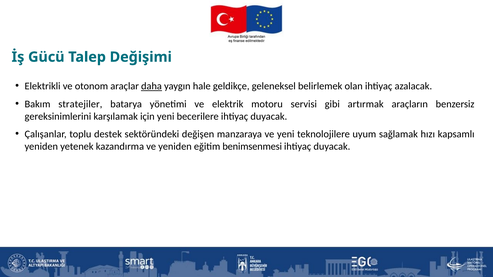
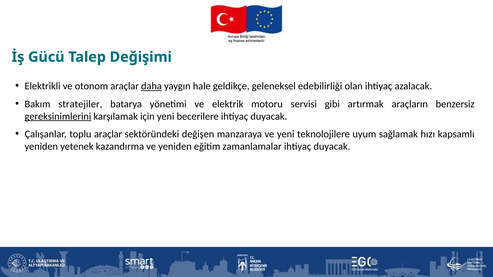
belirlemek: belirlemek -> edebilirliği
gereksinimlerini underline: none -> present
toplu destek: destek -> araçlar
benimsenmesi: benimsenmesi -> zamanlamalar
